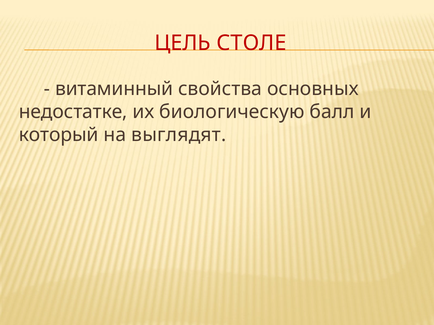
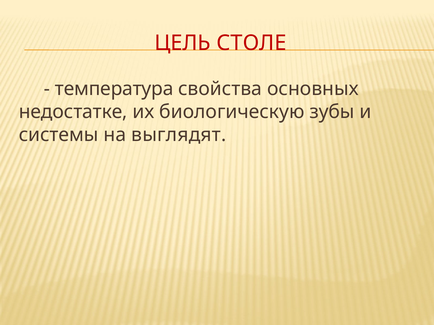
витаминный: витаминный -> температура
балл: балл -> зубы
который: который -> системы
